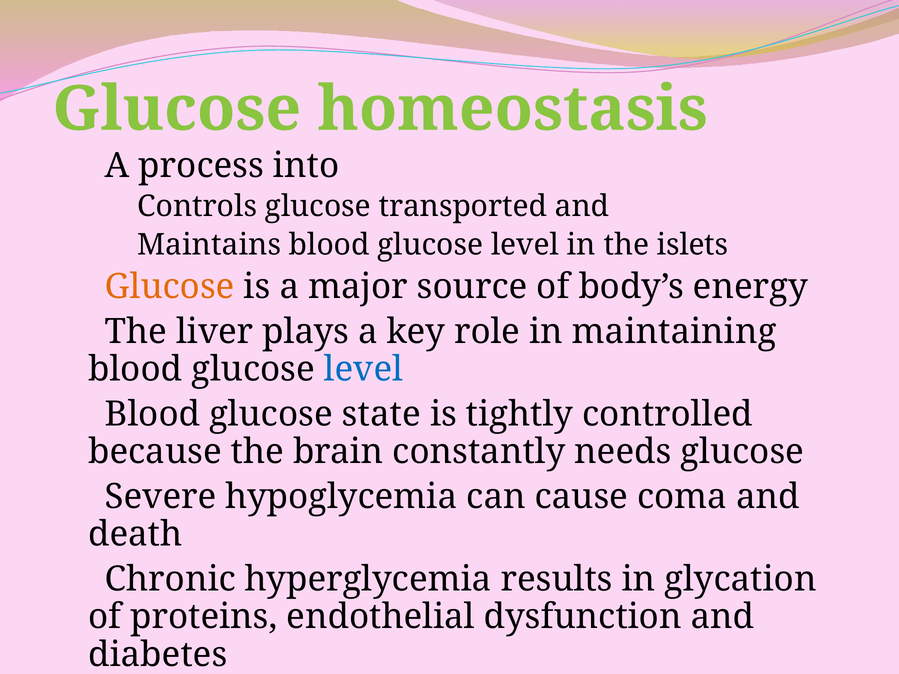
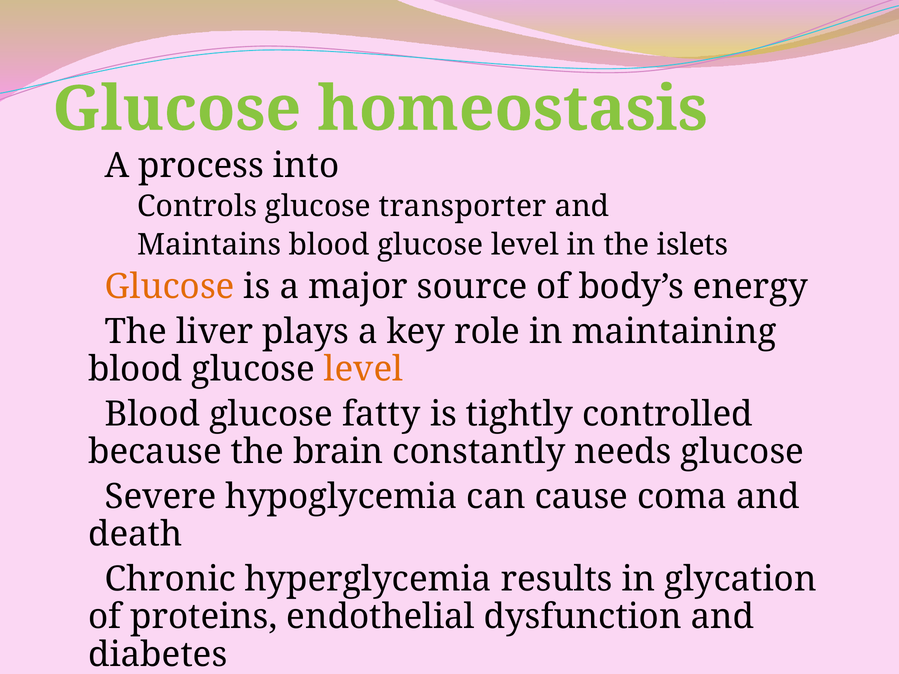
transported: transported -> transporter
level at (363, 370) colour: blue -> orange
state: state -> fatty
